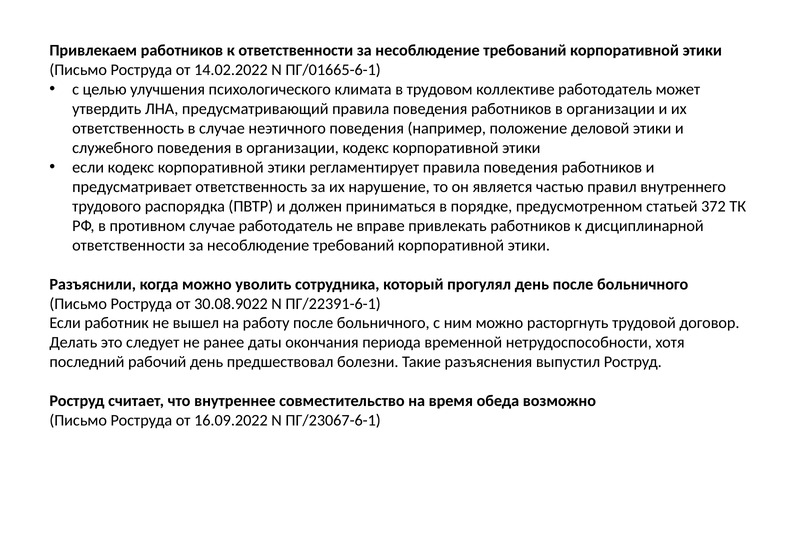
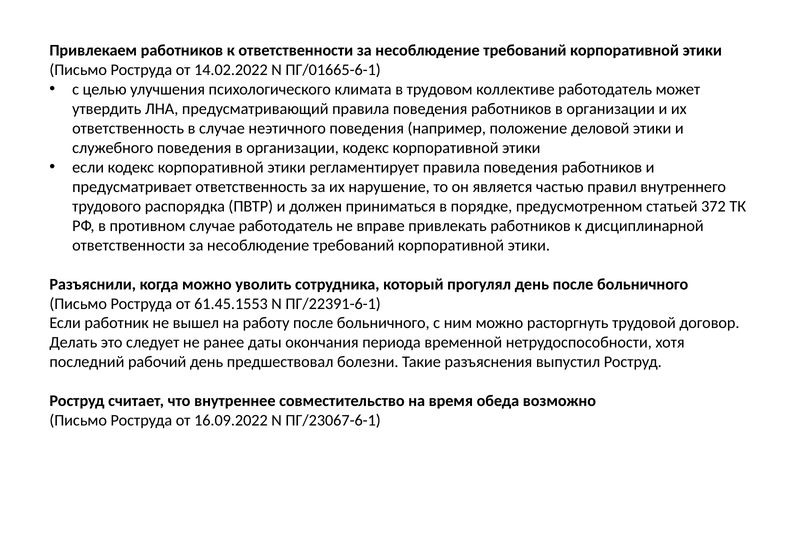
30.08.9022: 30.08.9022 -> 61.45.1553
